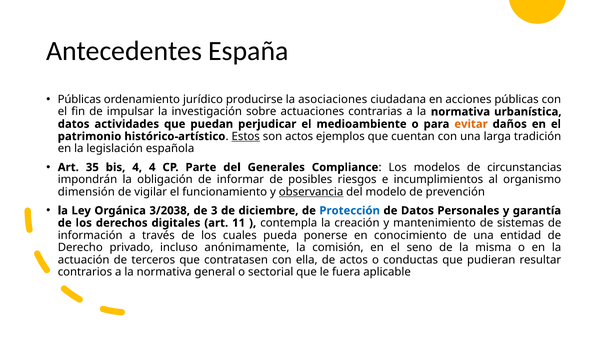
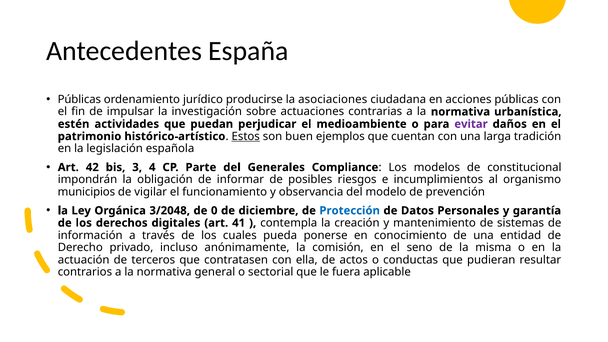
datos at (74, 124): datos -> estén
evitar colour: orange -> purple
son actos: actos -> buen
35: 35 -> 42
bis 4: 4 -> 3
circunstancias: circunstancias -> constitucional
dimensión: dimensión -> municipios
observancia underline: present -> none
3/2038: 3/2038 -> 3/2048
3: 3 -> 0
11: 11 -> 41
